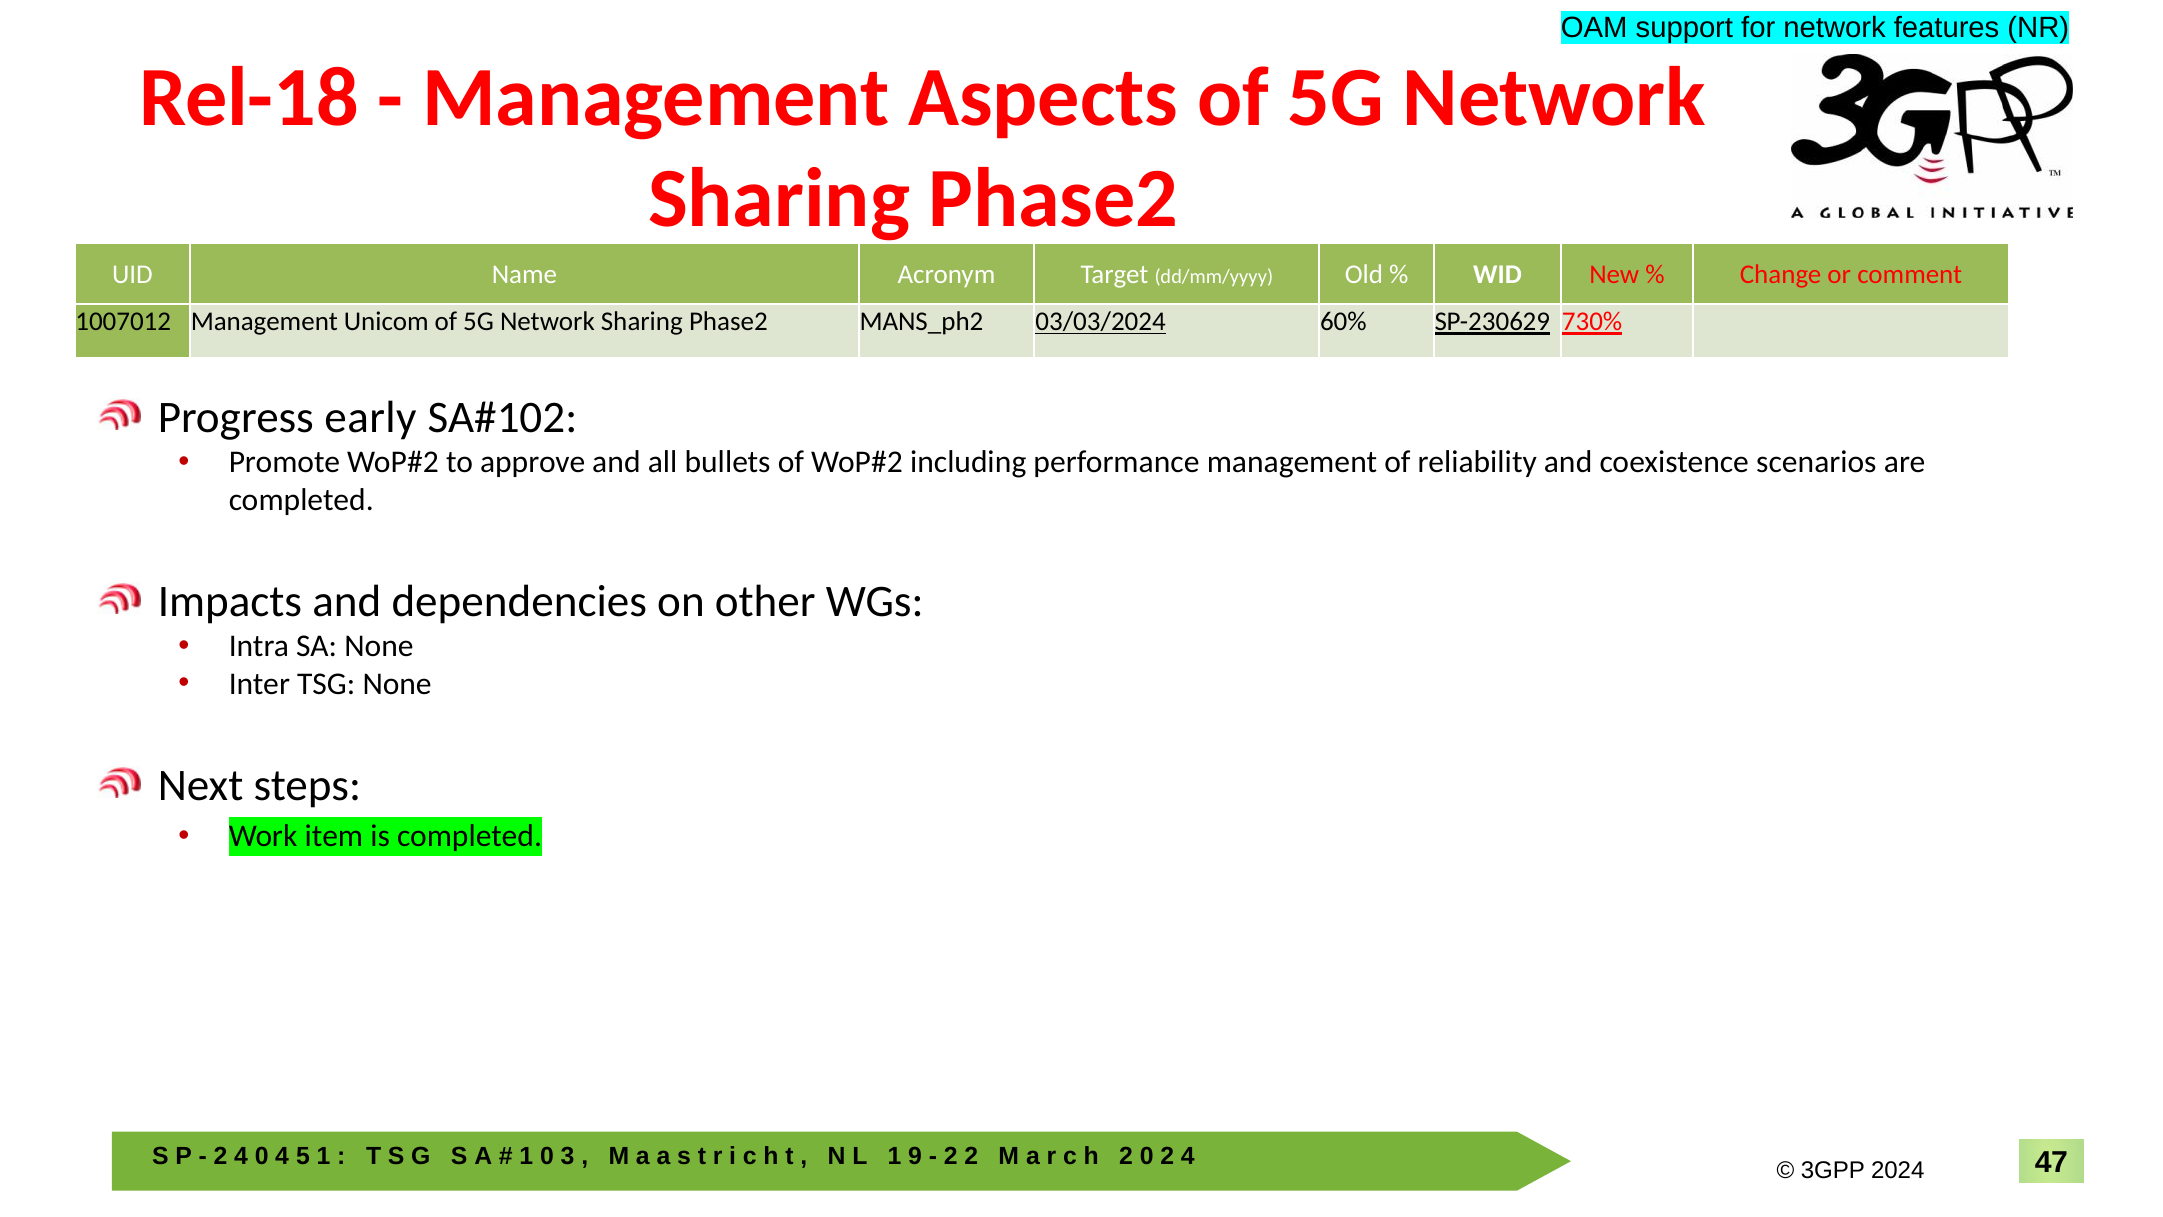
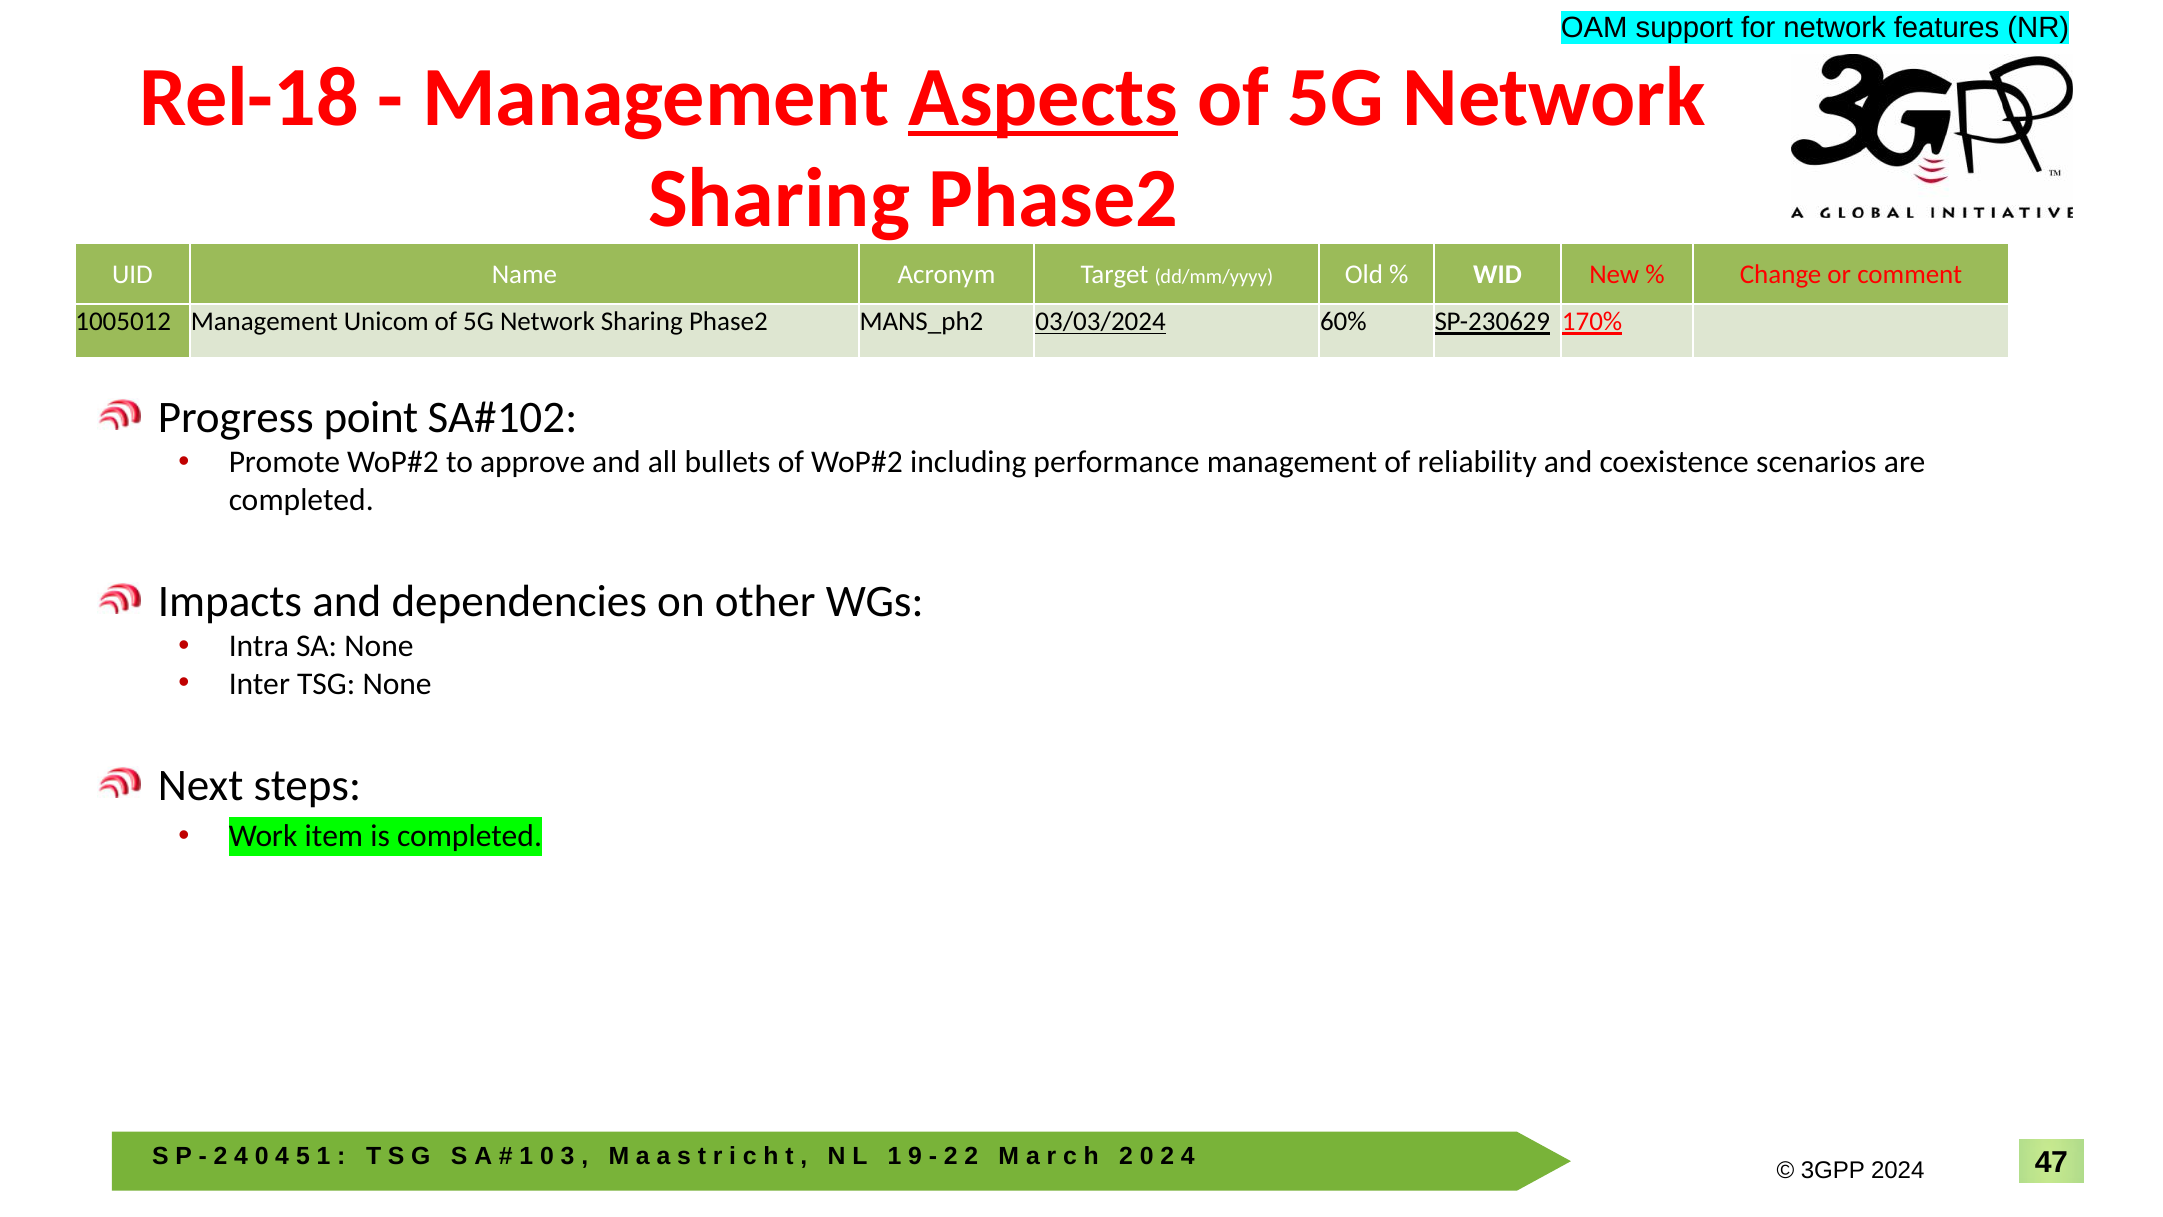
Aspects underline: none -> present
1007012: 1007012 -> 1005012
730%: 730% -> 170%
early: early -> point
